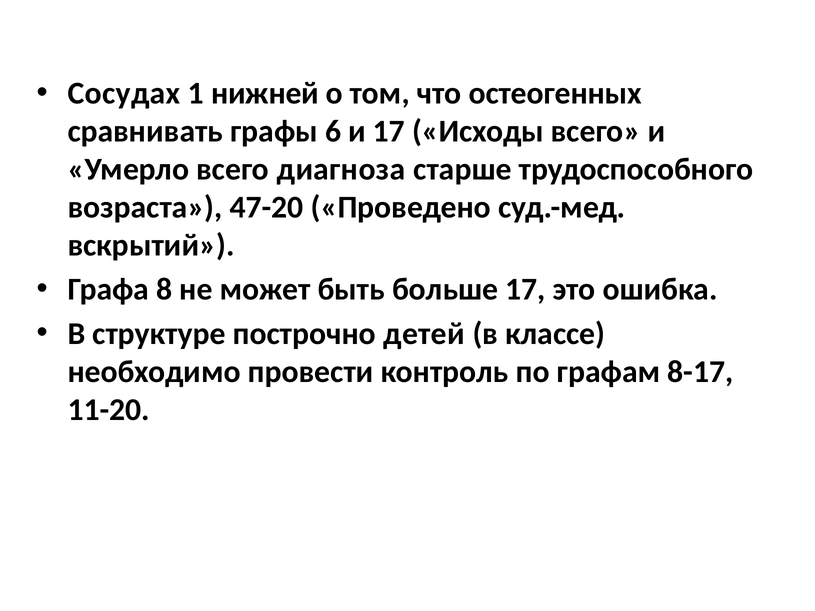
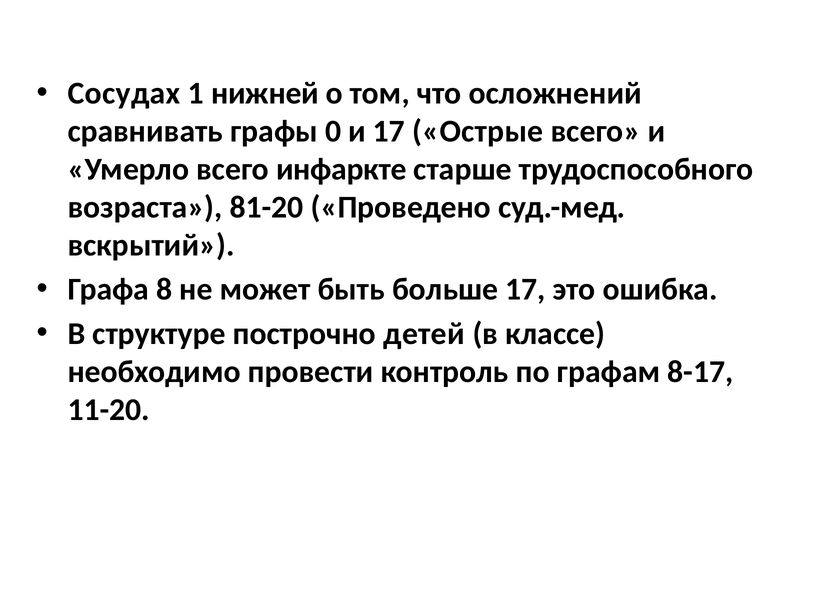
остеогенных: остеогенных -> осложнений
6: 6 -> 0
Исходы: Исходы -> Острые
диагноза: диагноза -> инфаркте
47-20: 47-20 -> 81-20
